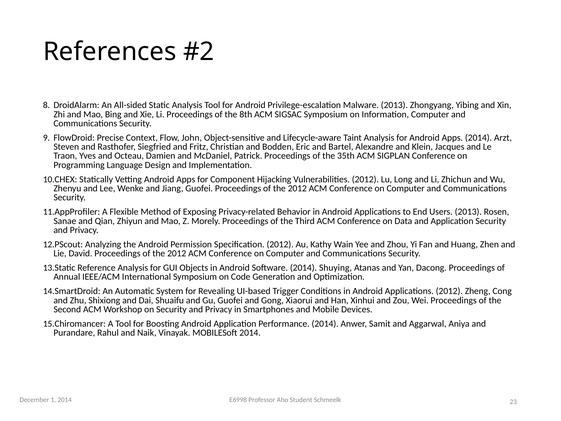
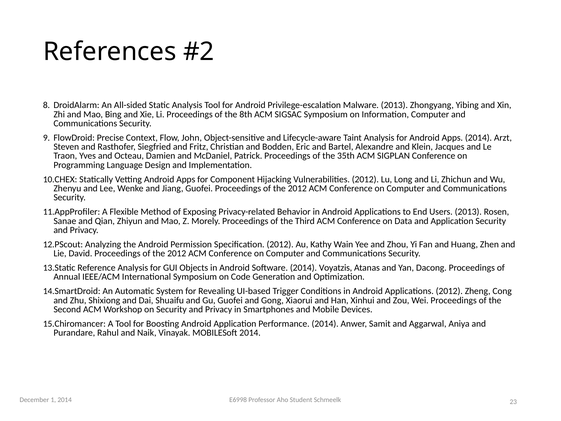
Shuying: Shuying -> Voyatzis
